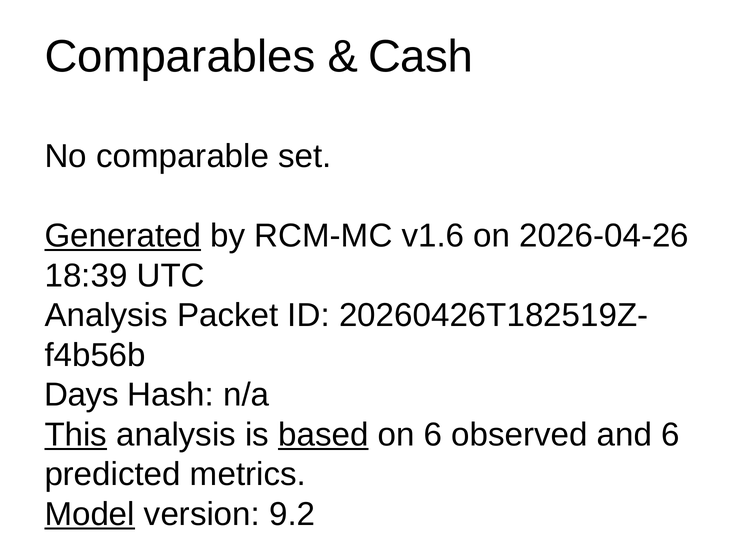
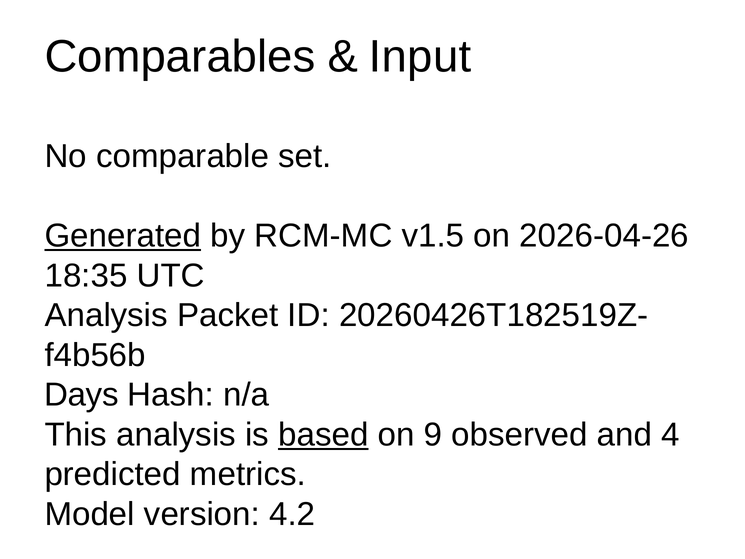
Cash: Cash -> Input
v1.6: v1.6 -> v1.5
18:39: 18:39 -> 18:35
This underline: present -> none
on 6: 6 -> 9
and 6: 6 -> 4
Model underline: present -> none
9.2: 9.2 -> 4.2
